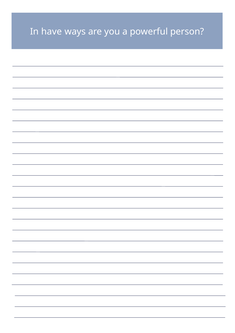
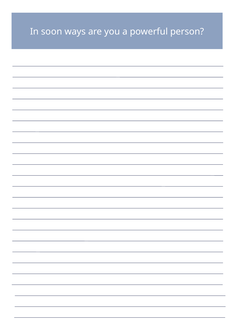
have: have -> soon
